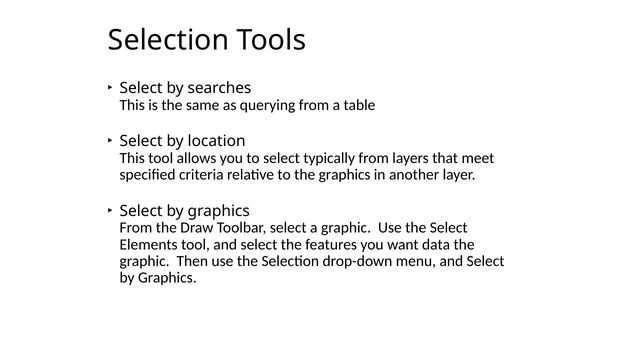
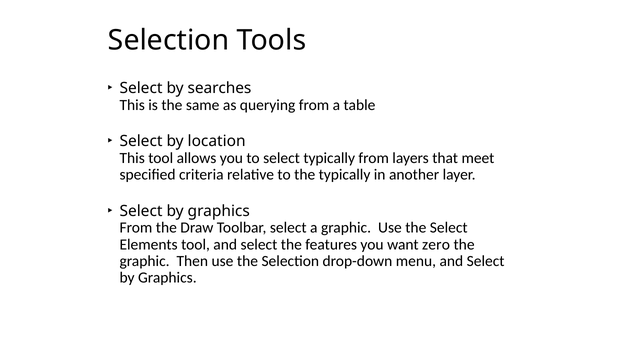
the graphics: graphics -> typically
data: data -> zero
